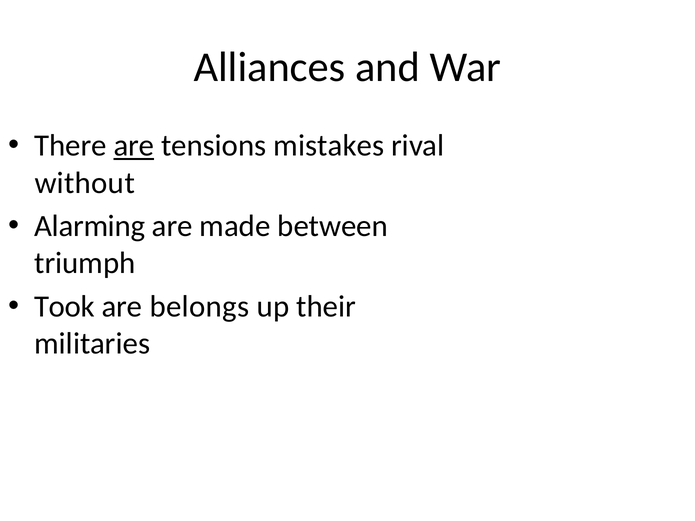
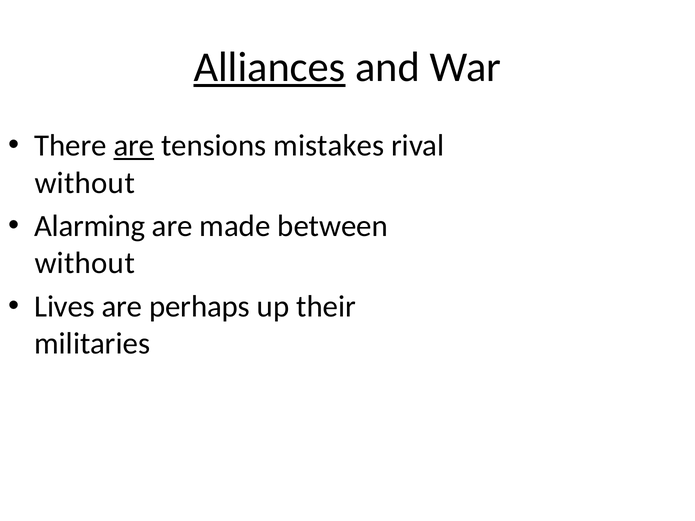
Alliances underline: none -> present
triumph at (85, 263): triumph -> without
Took: Took -> Lives
belongs: belongs -> perhaps
